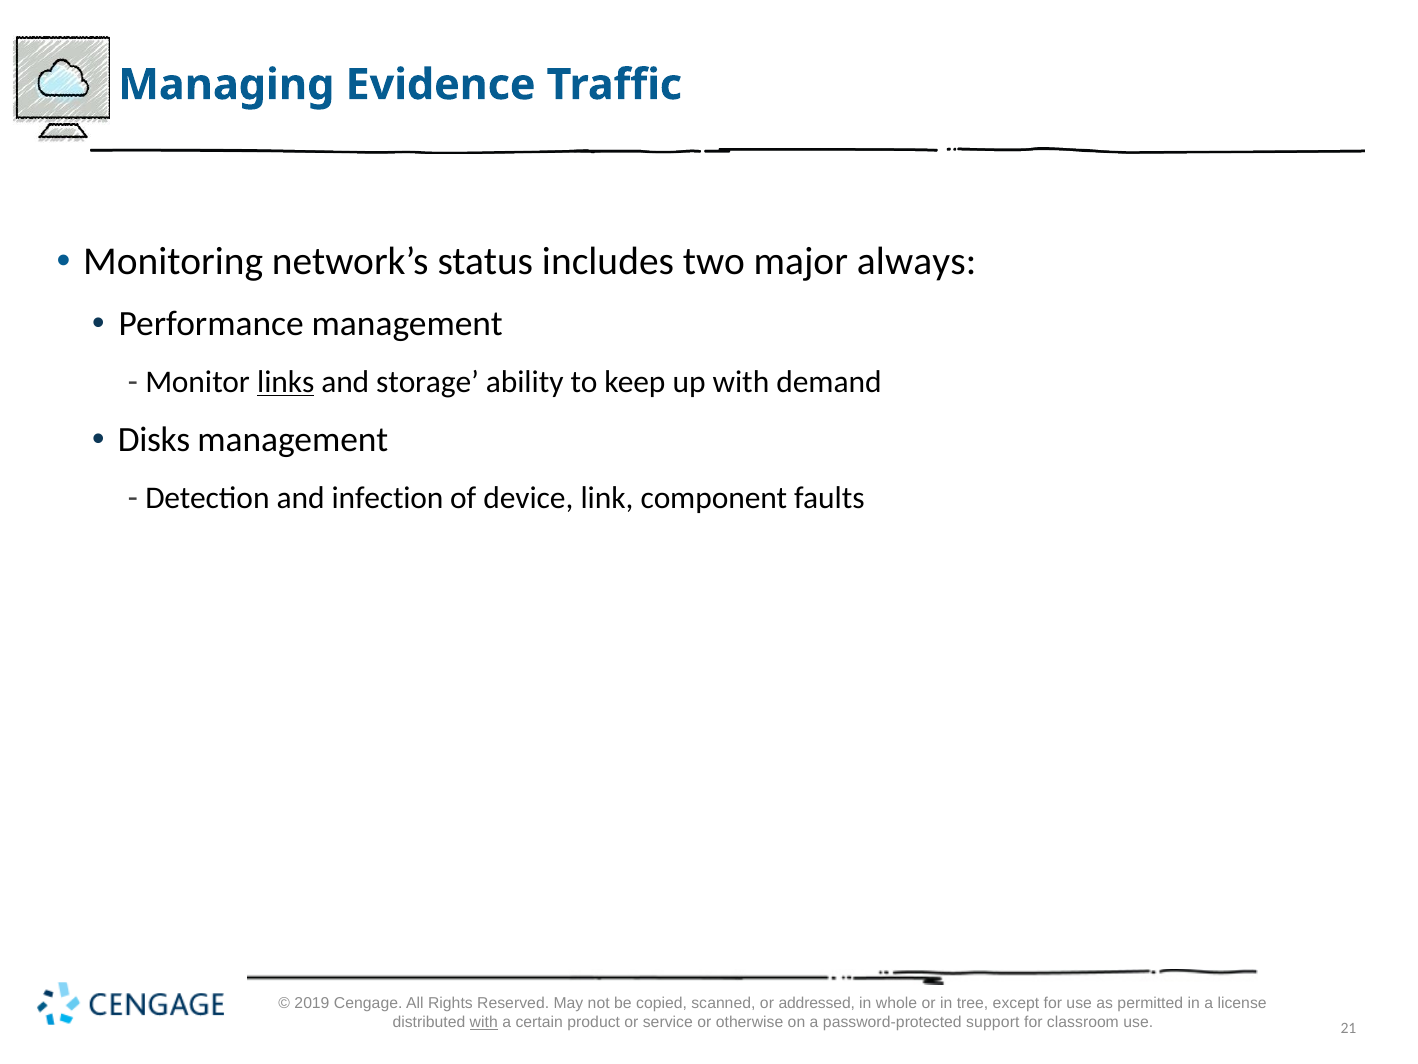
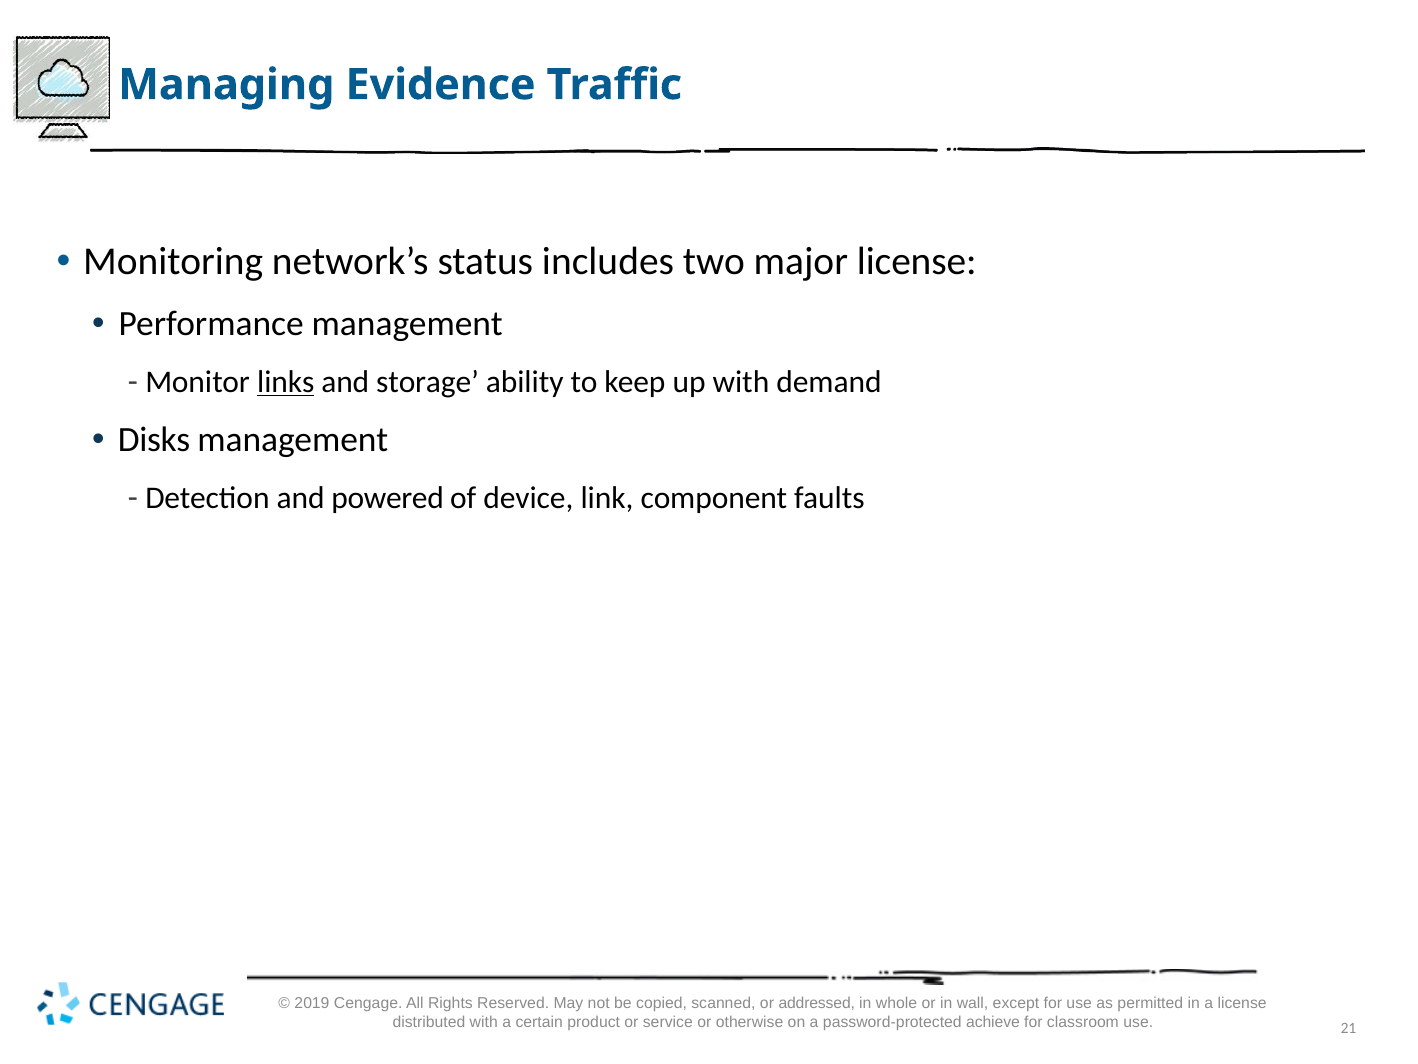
major always: always -> license
infection: infection -> powered
tree: tree -> wall
with at (484, 1022) underline: present -> none
support: support -> achieve
